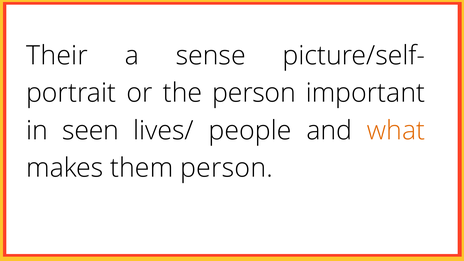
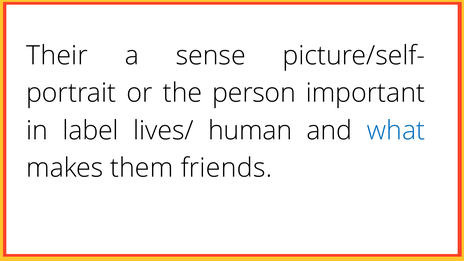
seen: seen -> label
people: people -> human
what colour: orange -> blue
them person: person -> friends
